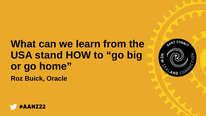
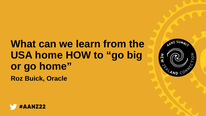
USA stand: stand -> home
